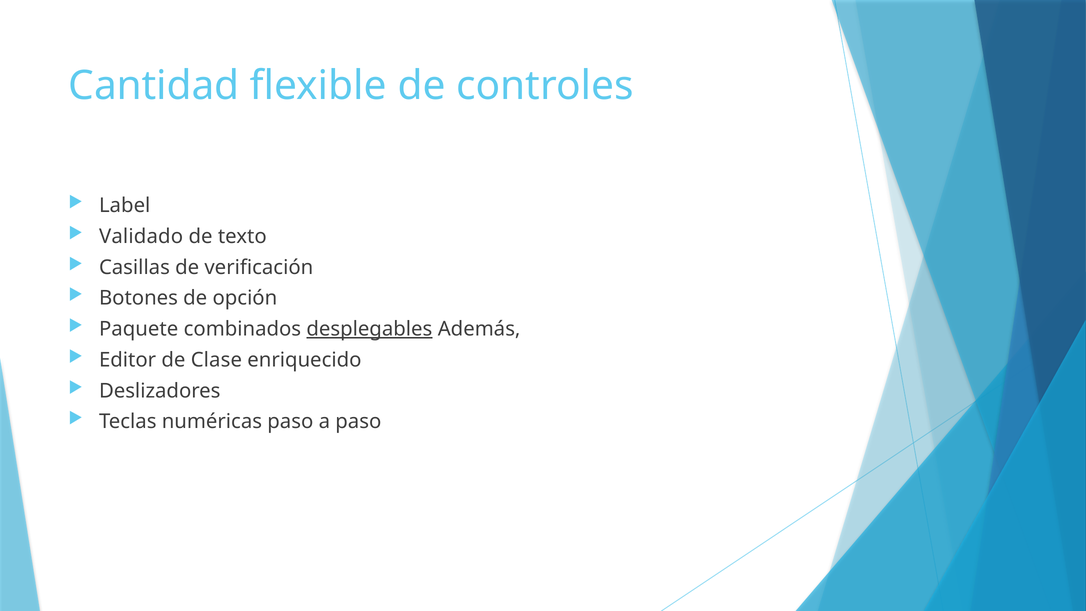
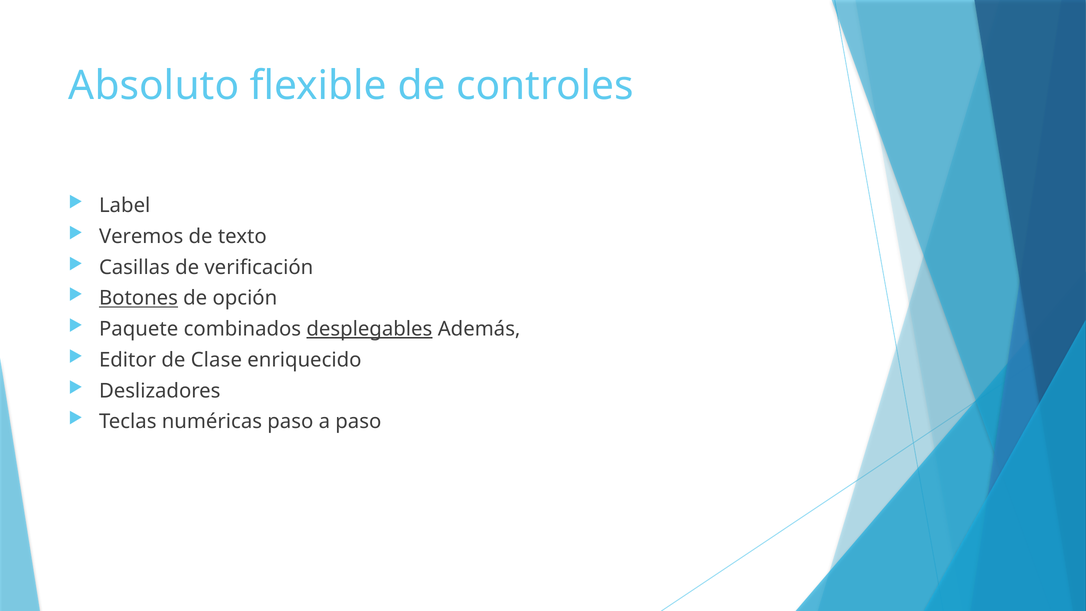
Cantidad: Cantidad -> Absoluto
Validado: Validado -> Veremos
Botones underline: none -> present
